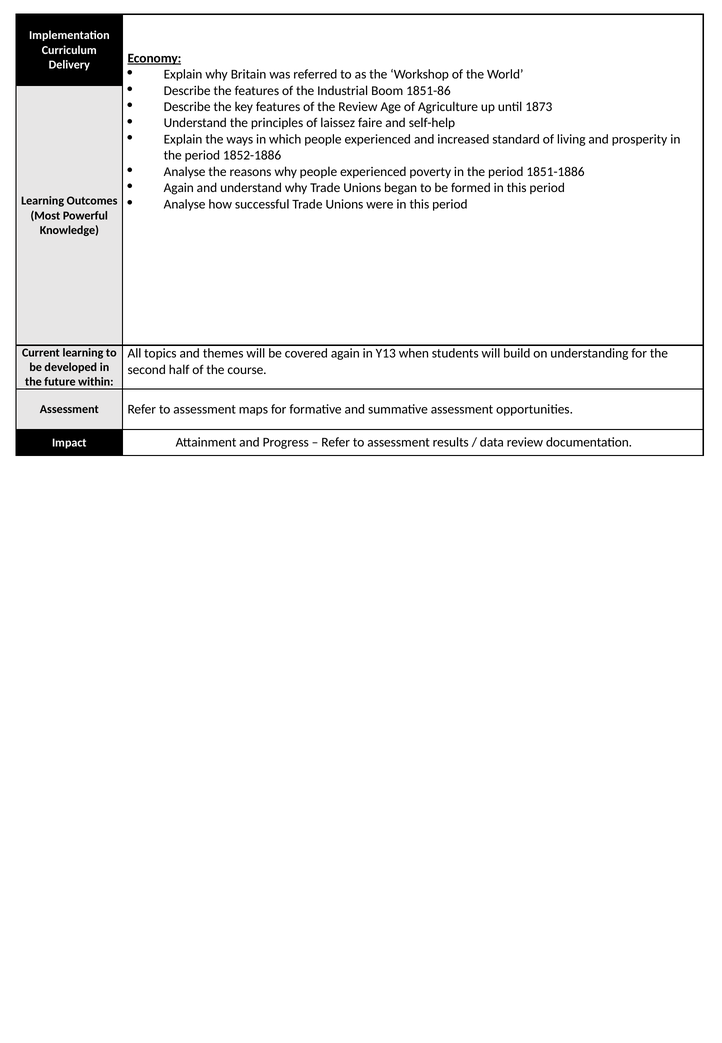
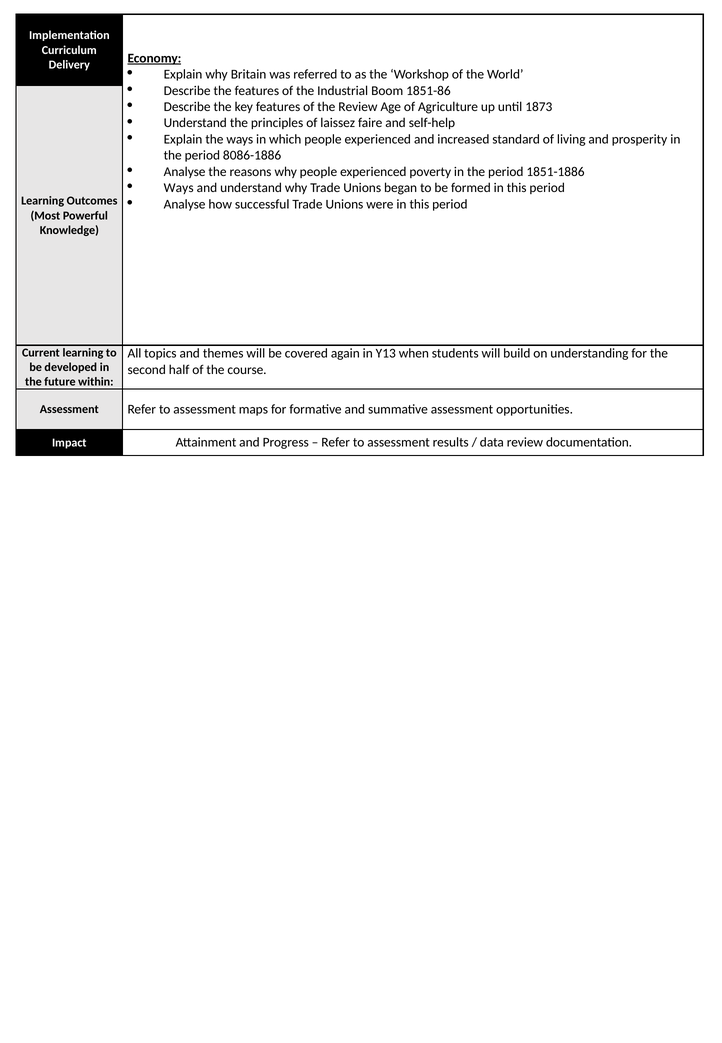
1852-1886: 1852-1886 -> 8086-1886
Again at (179, 188): Again -> Ways
